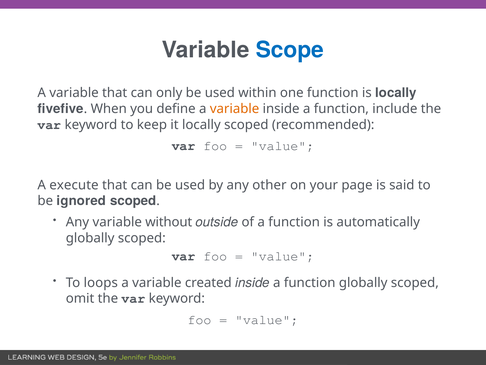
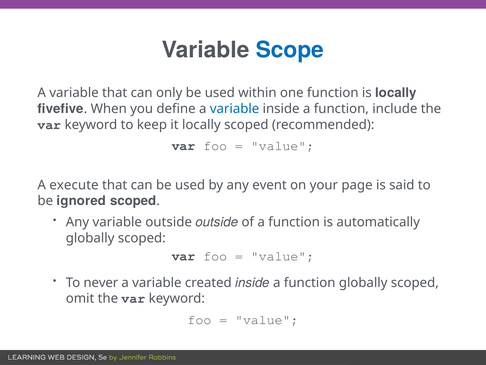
variable at (235, 109) colour: orange -> blue
other: other -> event
variable without: without -> outside
loops: loops -> never
